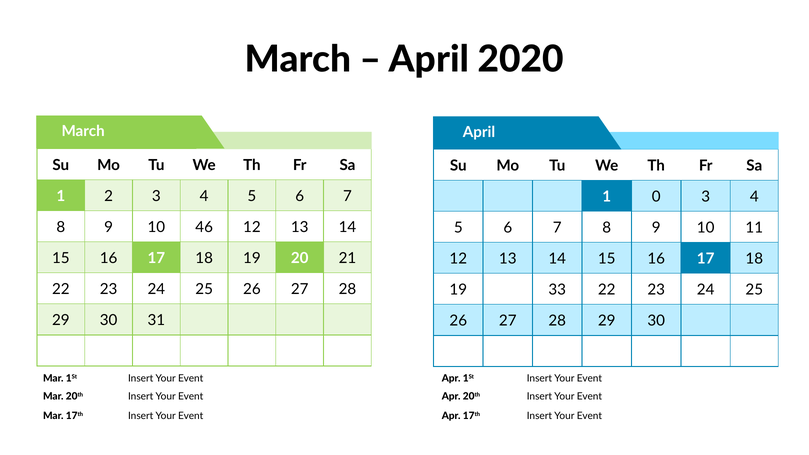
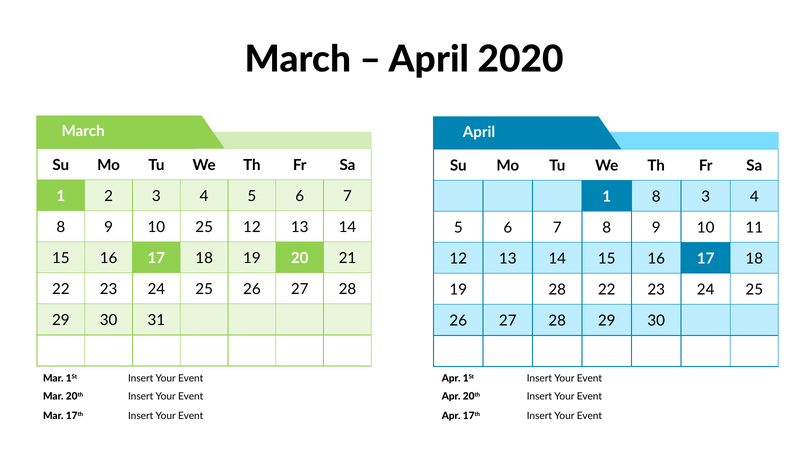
1 0: 0 -> 8
10 46: 46 -> 25
20 33: 33 -> 28
